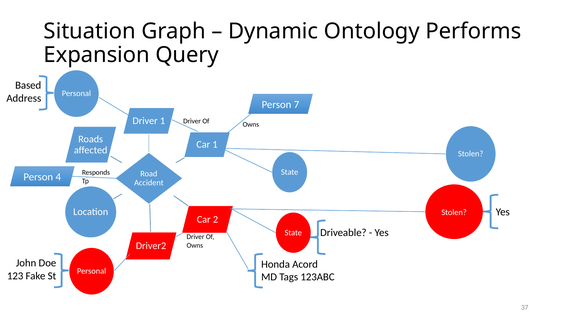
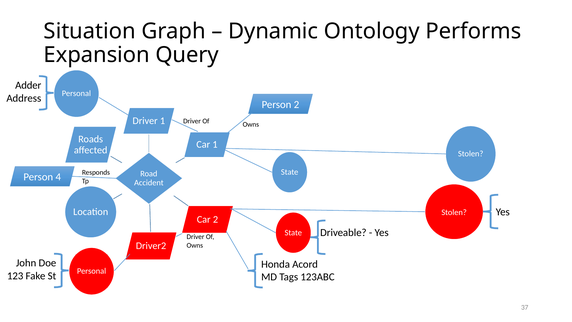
Based: Based -> Adder
Person 7: 7 -> 2
